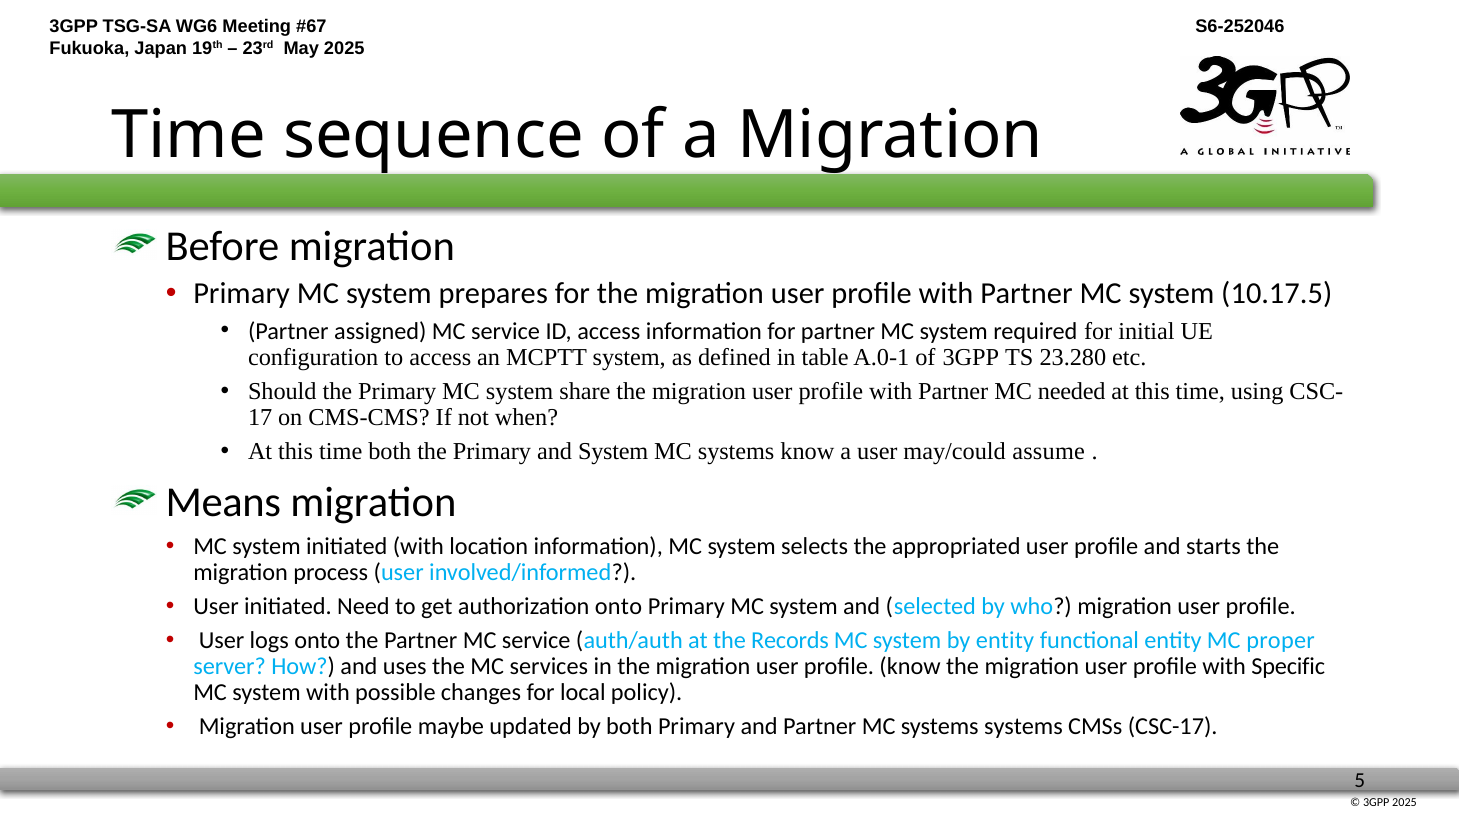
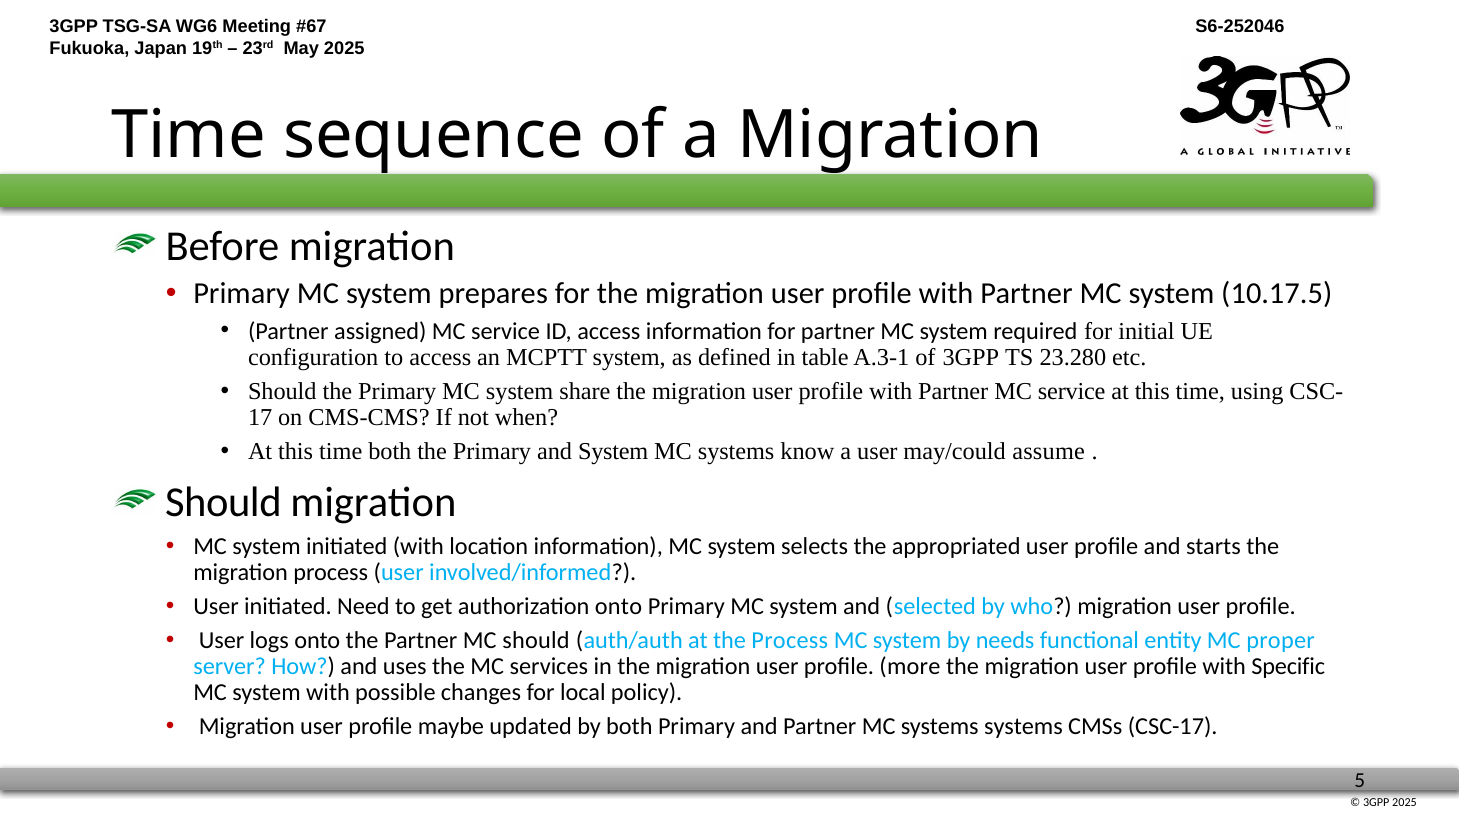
A.0-1: A.0-1 -> A.3-1
Partner MC needed: needed -> service
Means at (223, 502): Means -> Should
Partner MC service: service -> should
the Records: Records -> Process
by entity: entity -> needs
profile know: know -> more
